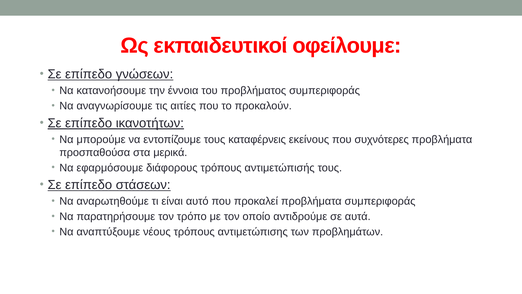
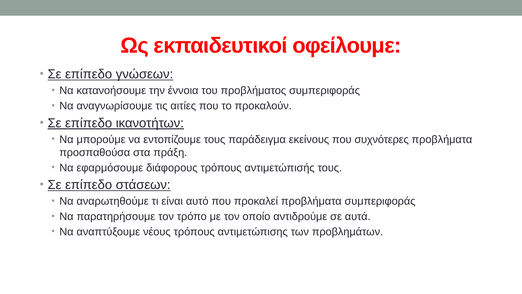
καταφέρνεις: καταφέρνεις -> παράδειγμα
μερικά: μερικά -> πράξη
